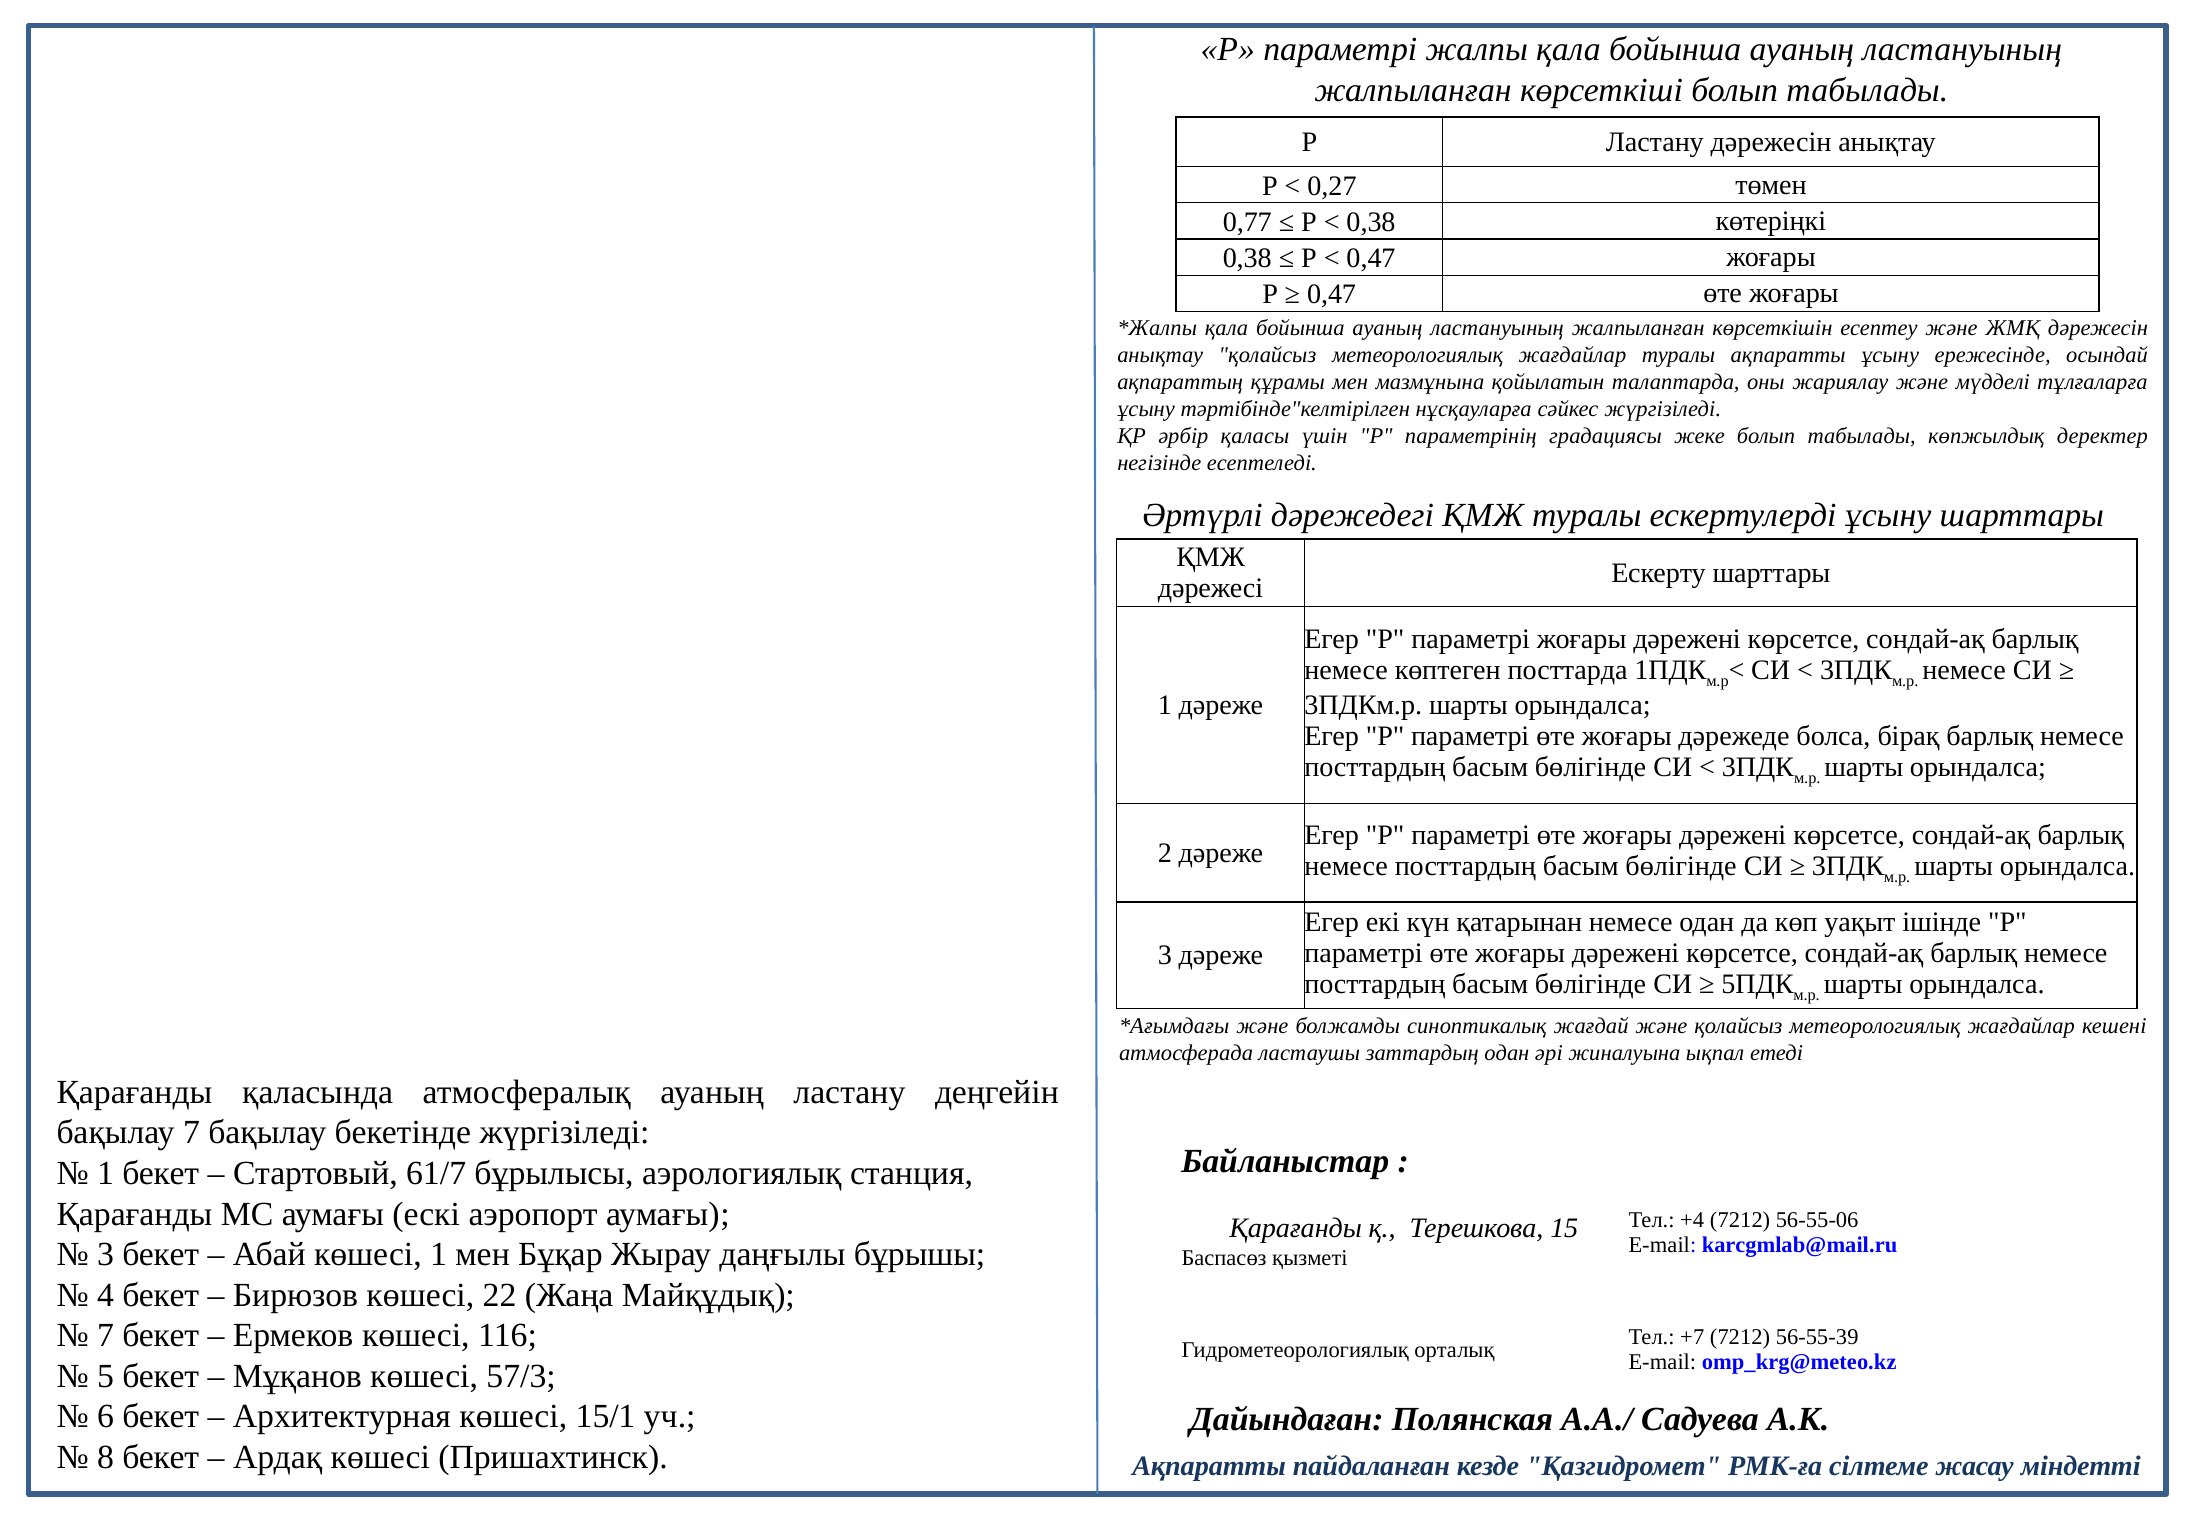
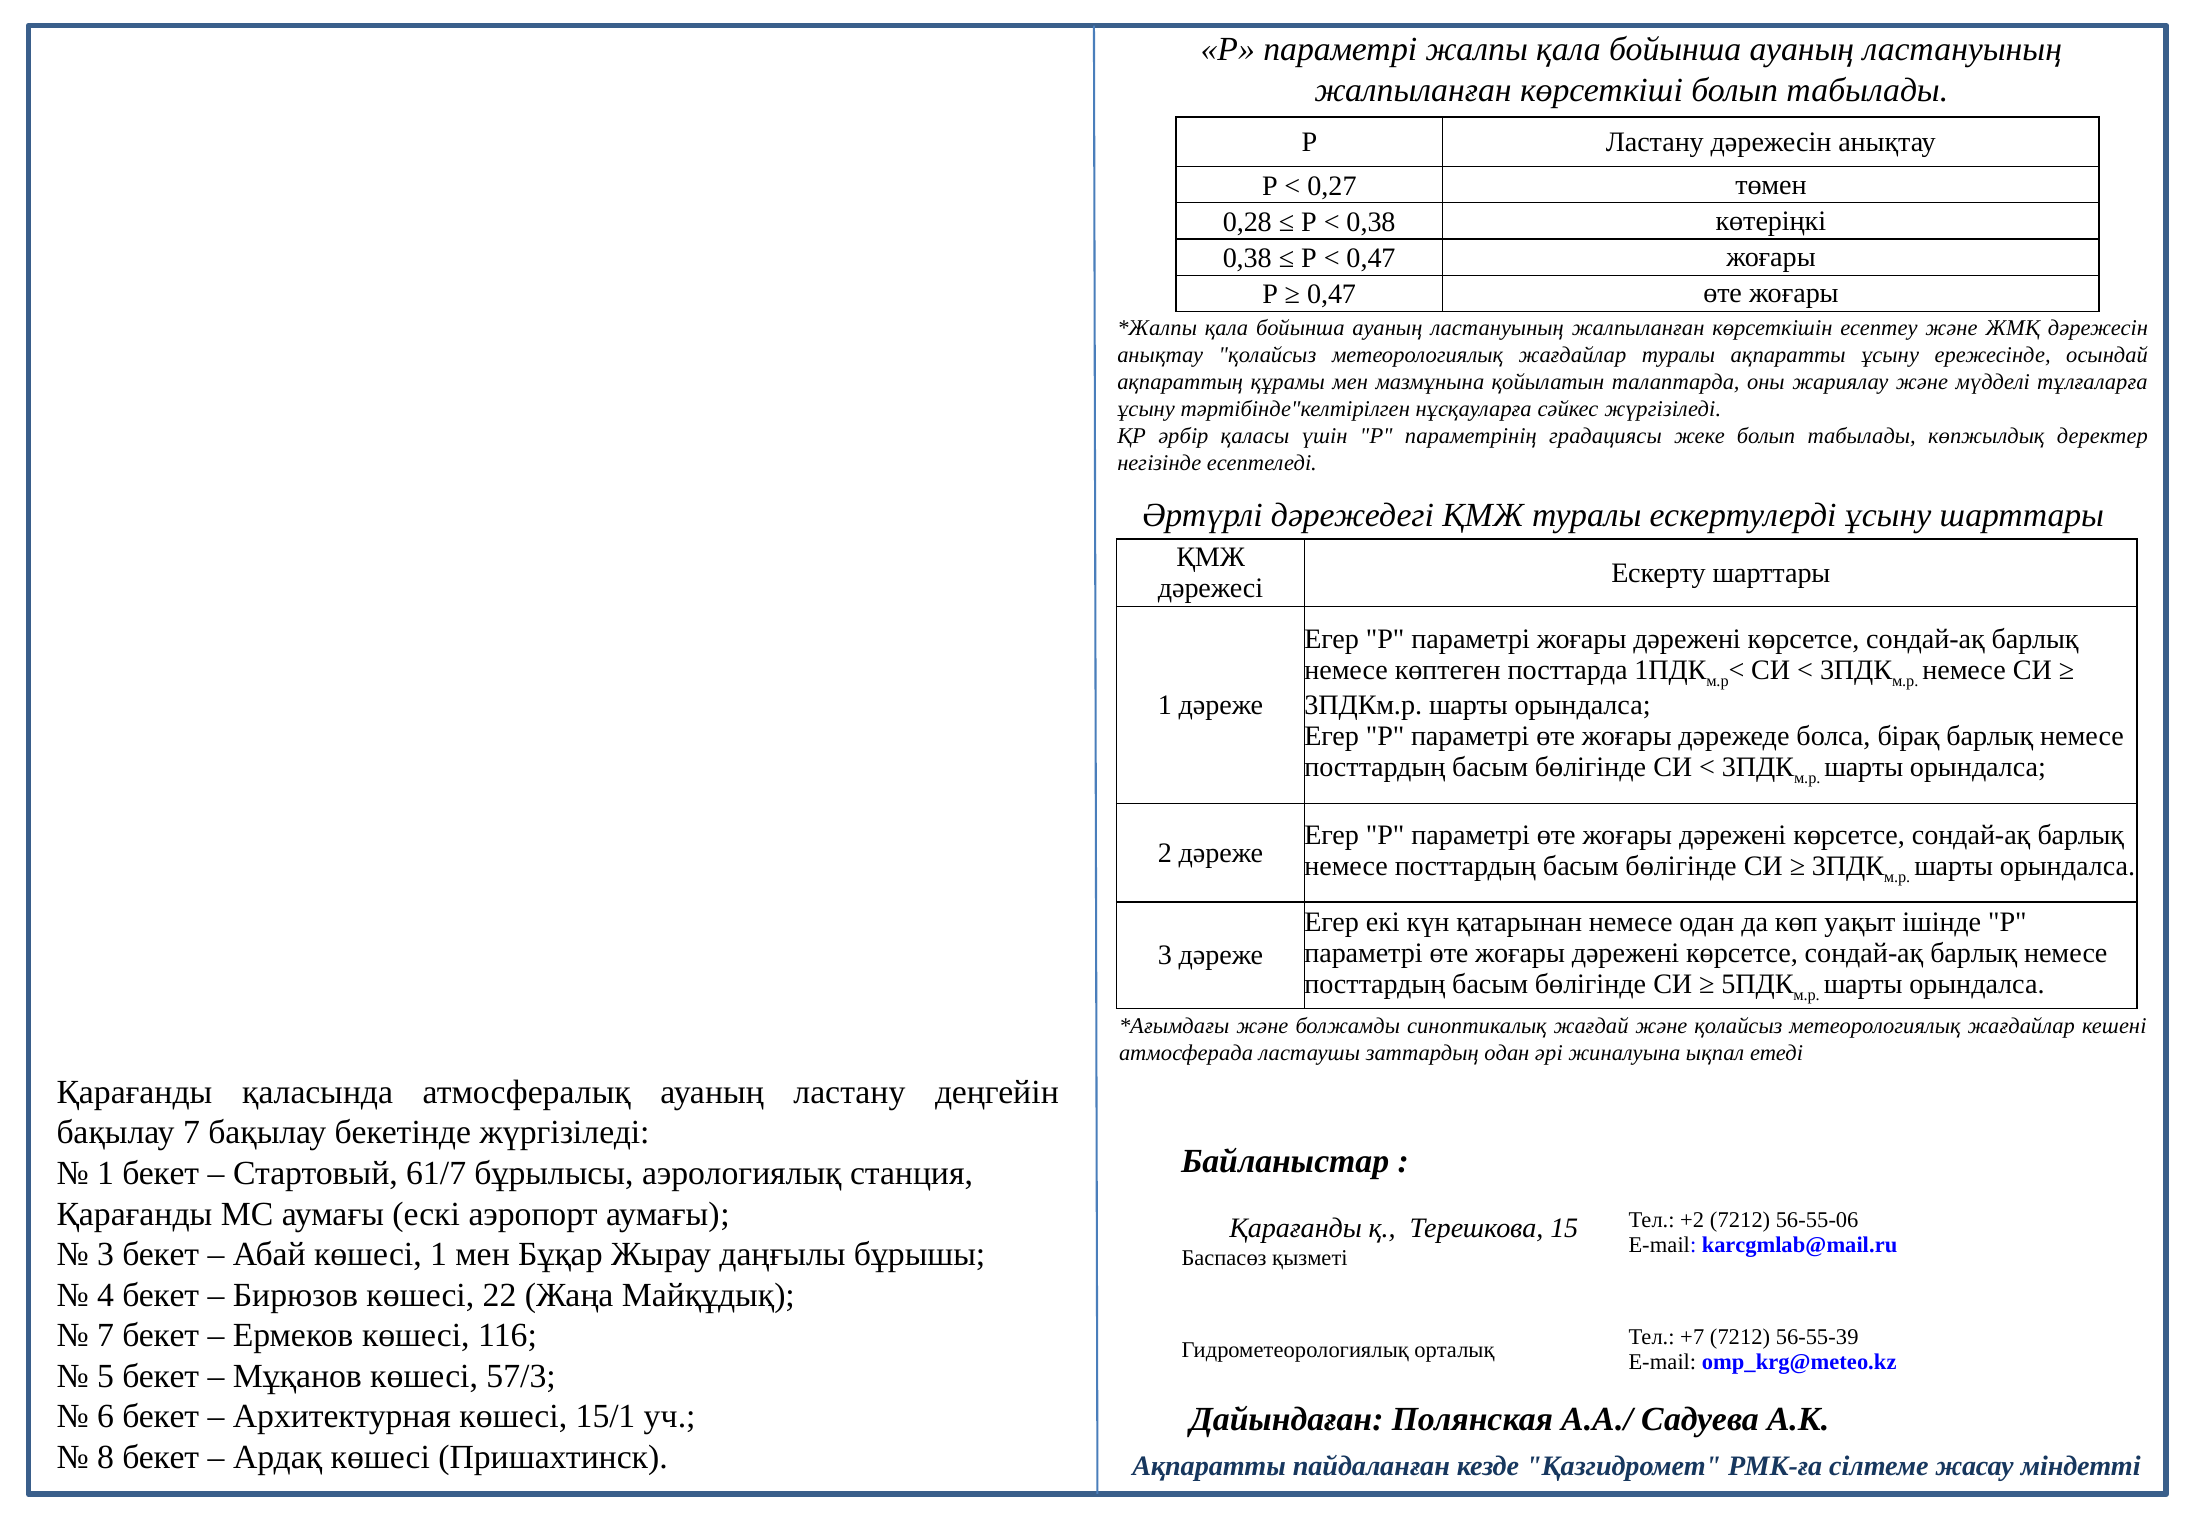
0,77: 0,77 -> 0,28
+4: +4 -> +2
